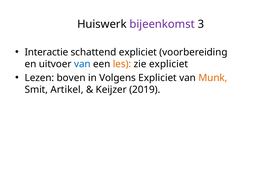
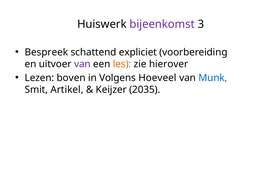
Interactie: Interactie -> Bespreek
van at (82, 64) colour: blue -> purple
zie expliciet: expliciet -> hierover
Volgens Expliciet: Expliciet -> Hoeveel
Munk colour: orange -> blue
2019: 2019 -> 2035
